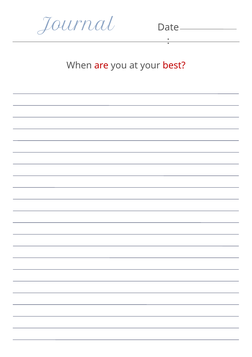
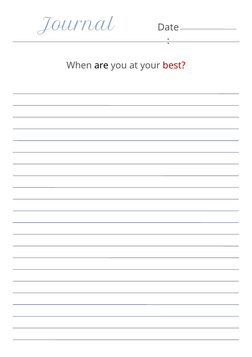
are colour: red -> black
